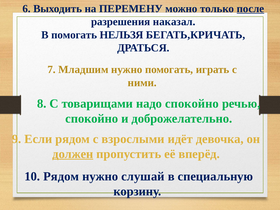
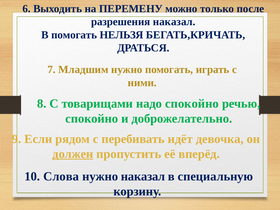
после underline: present -> none
взрослыми: взрослыми -> перебивать
10 Рядом: Рядом -> Слова
нужно слушай: слушай -> наказал
